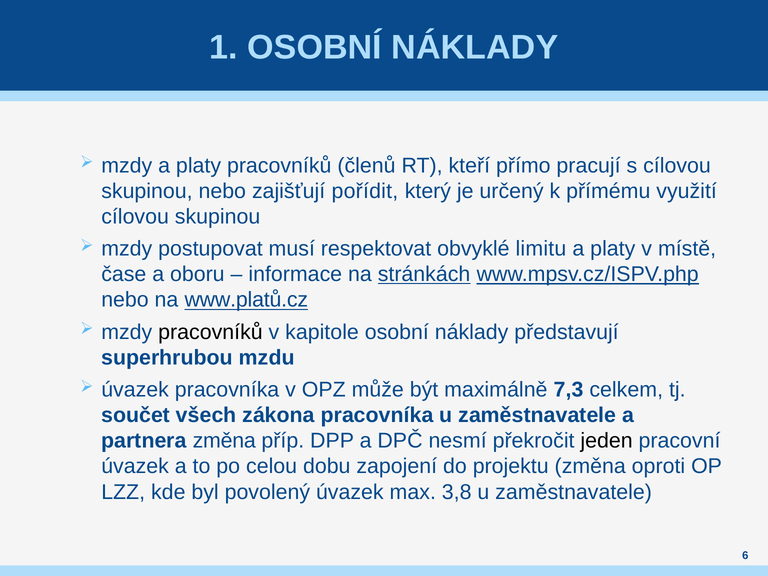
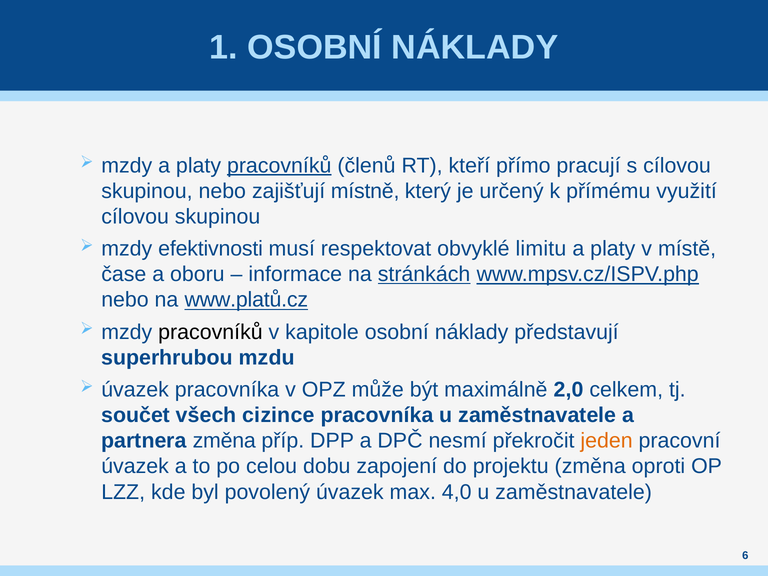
pracovníků at (279, 165) underline: none -> present
pořídit: pořídit -> místně
postupovat: postupovat -> efektivnosti
7,3: 7,3 -> 2,0
zákona: zákona -> cizince
jeden colour: black -> orange
3,8: 3,8 -> 4,0
